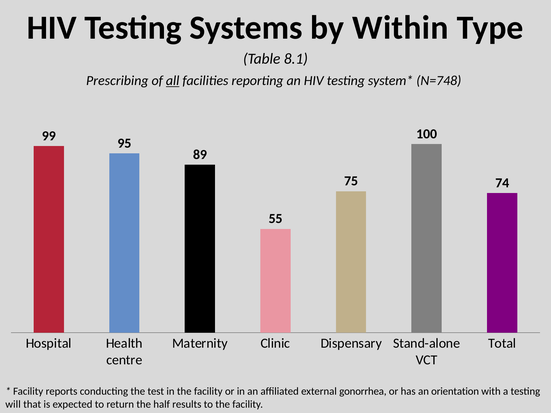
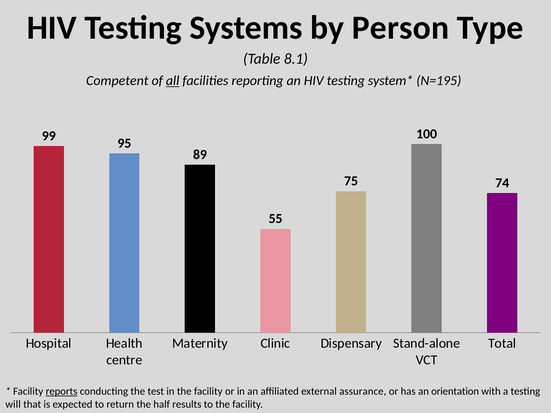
Within: Within -> Person
Prescribing: Prescribing -> Competent
N=748: N=748 -> N=195
reports underline: none -> present
gonorrhea: gonorrhea -> assurance
